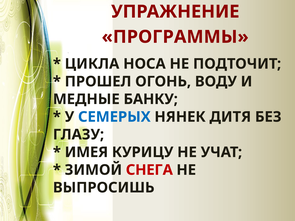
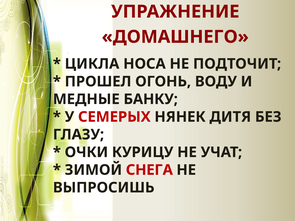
ПРОГРАММЫ: ПРОГРАММЫ -> ДОМАШНЕГО
СЕМЕРЫХ colour: blue -> red
ИМЕЯ: ИМЕЯ -> ОЧКИ
